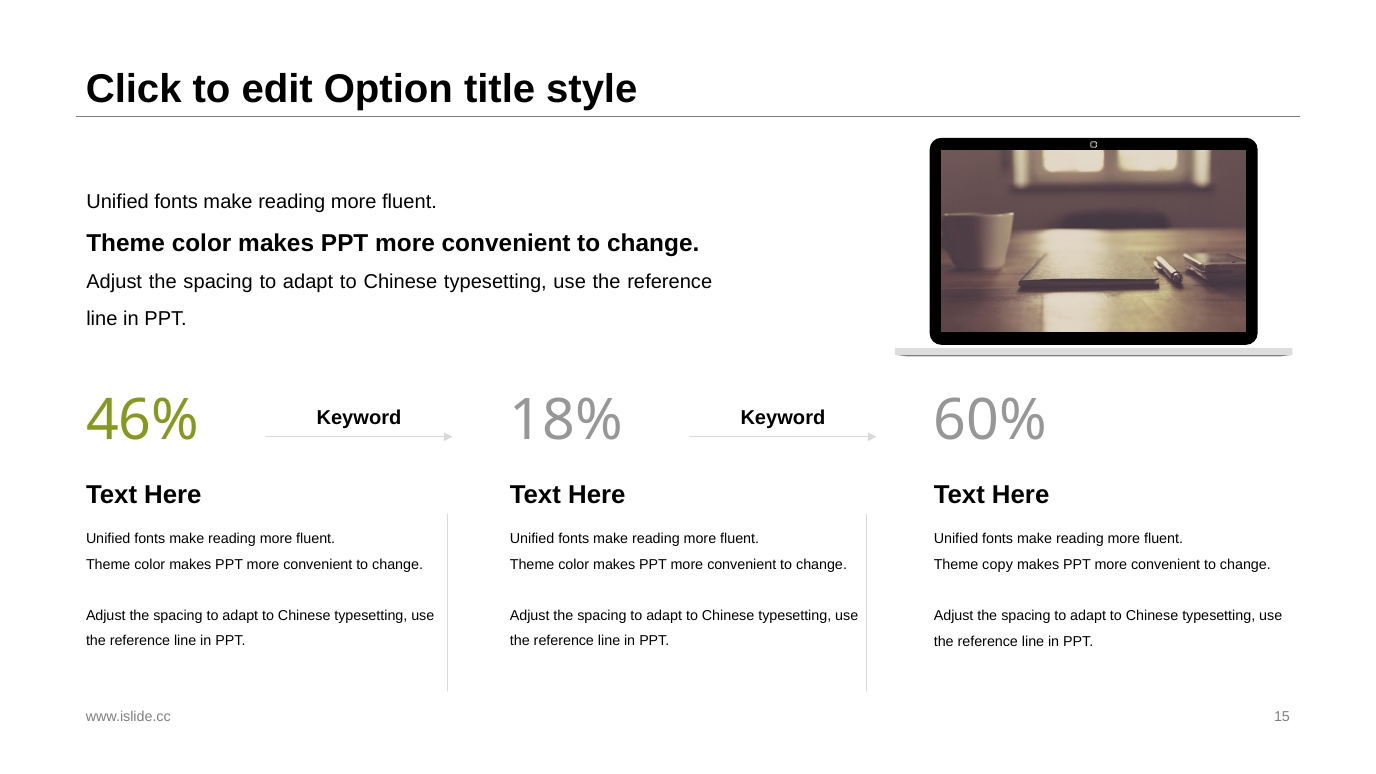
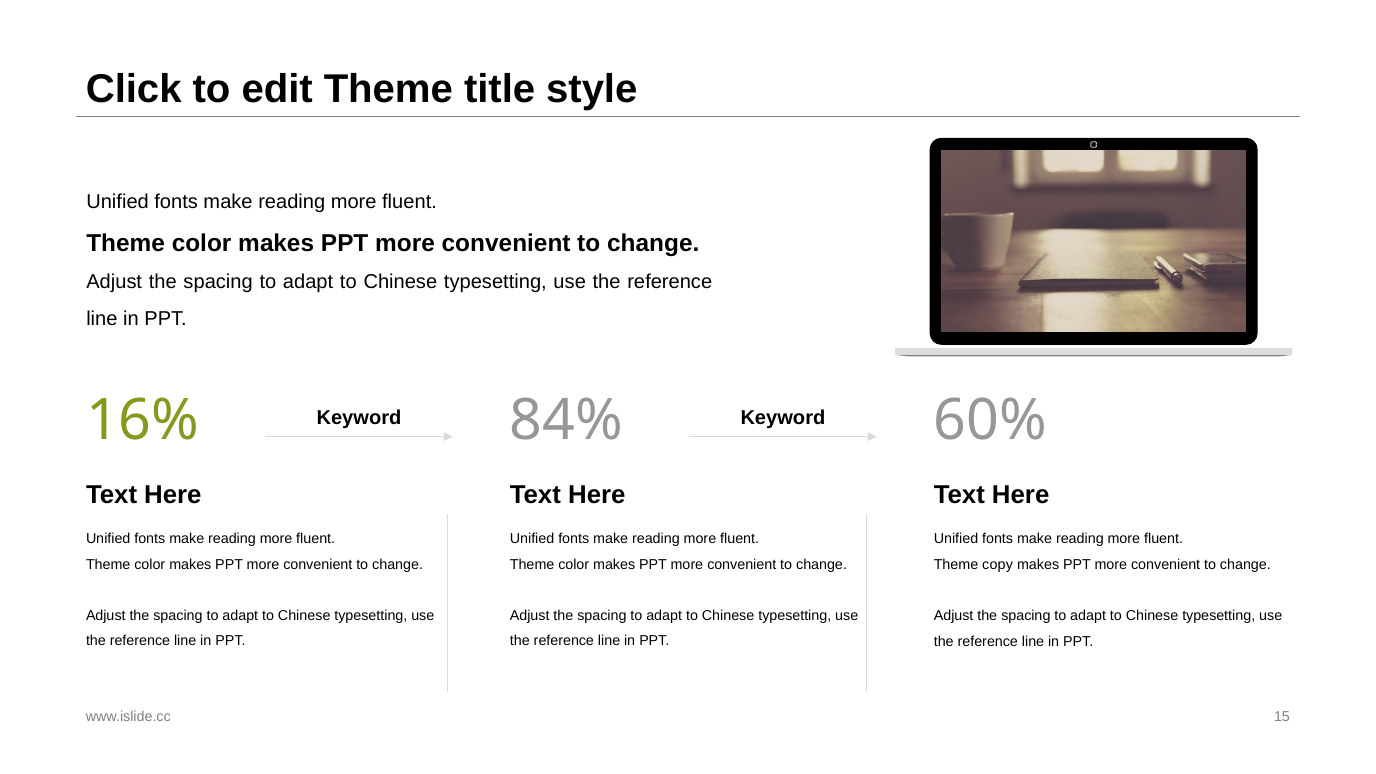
edit Option: Option -> Theme
46%: 46% -> 16%
18%: 18% -> 84%
